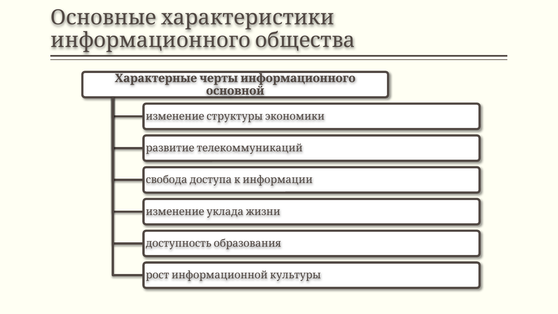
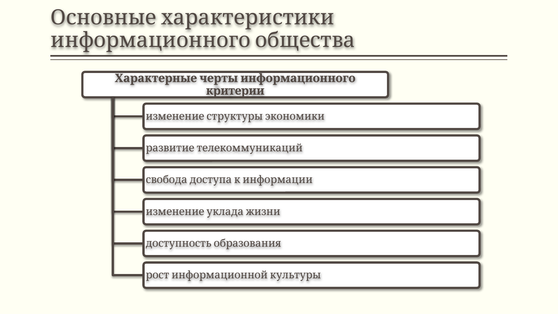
основной: основной -> критерии
